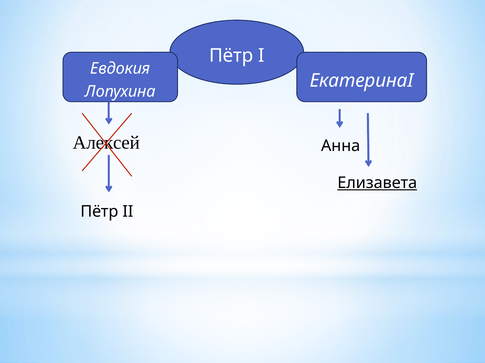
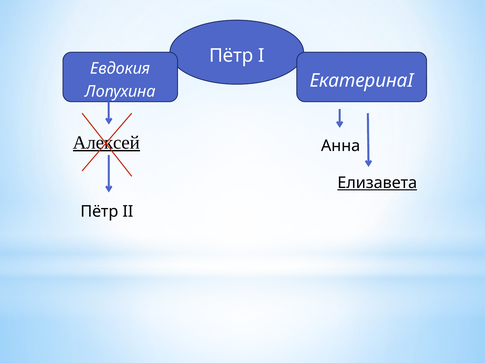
Алексей underline: none -> present
